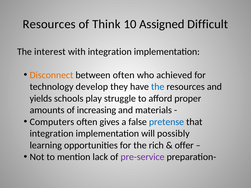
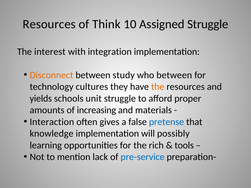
Assigned Difficult: Difficult -> Struggle
between often: often -> study
who achieved: achieved -> between
develop: develop -> cultures
the at (158, 87) colour: blue -> orange
play: play -> unit
Computers: Computers -> Interaction
integration at (52, 134): integration -> knowledge
offer: offer -> tools
pre-service colour: purple -> blue
